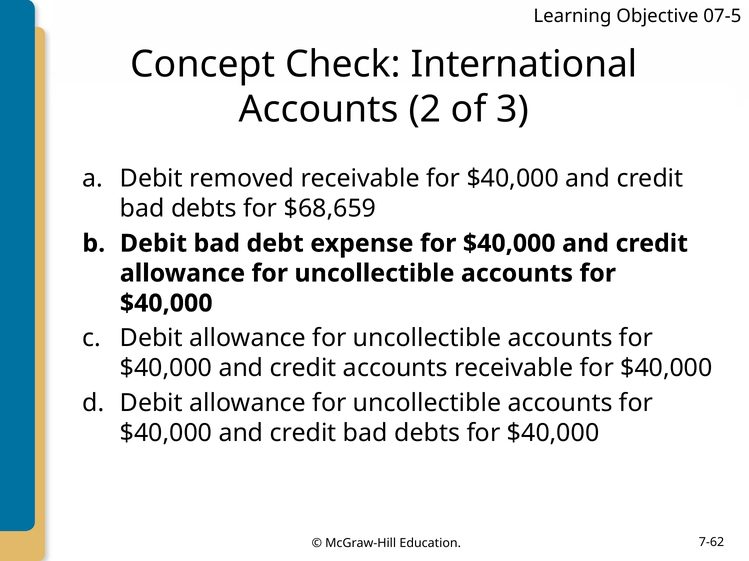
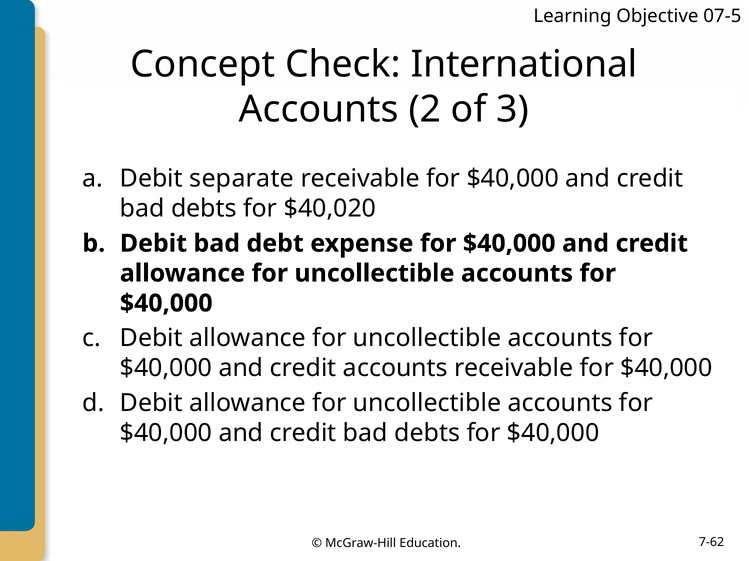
removed: removed -> separate
$68,659: $68,659 -> $40,020
